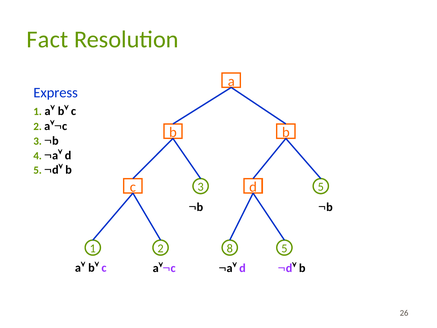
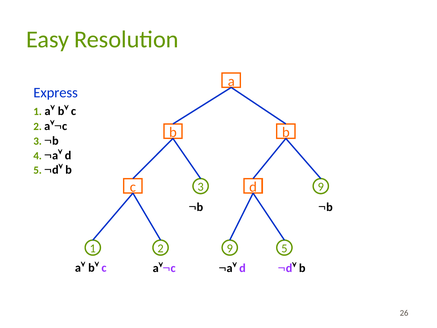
Fact: Fact -> Easy
3 5: 5 -> 9
1 8: 8 -> 9
